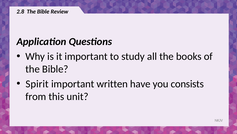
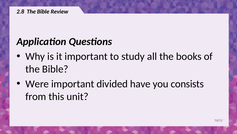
Spirit: Spirit -> Were
written: written -> divided
